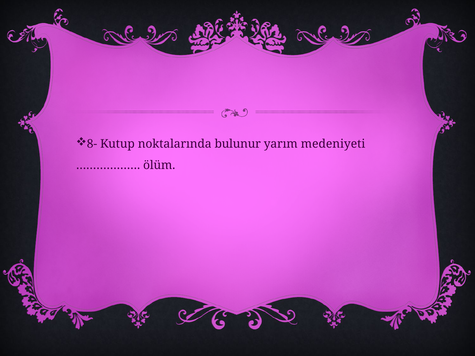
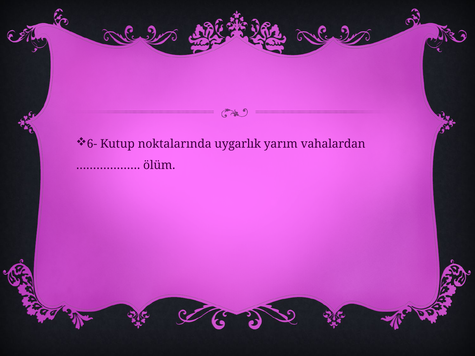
8-: 8- -> 6-
bulunur: bulunur -> uygarlık
medeniyeti: medeniyeti -> vahalardan
